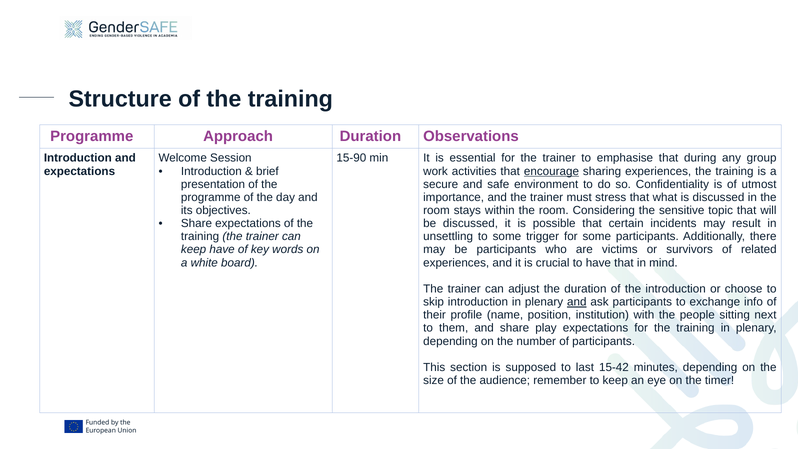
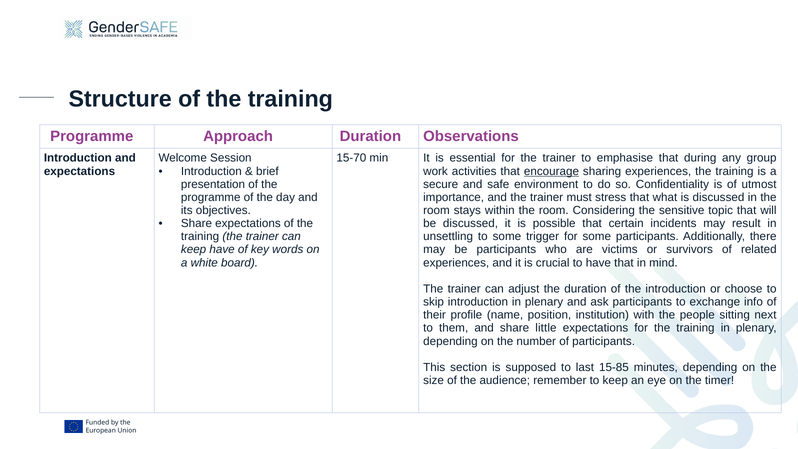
15-90: 15-90 -> 15-70
and at (577, 302) underline: present -> none
play: play -> little
15-42: 15-42 -> 15-85
